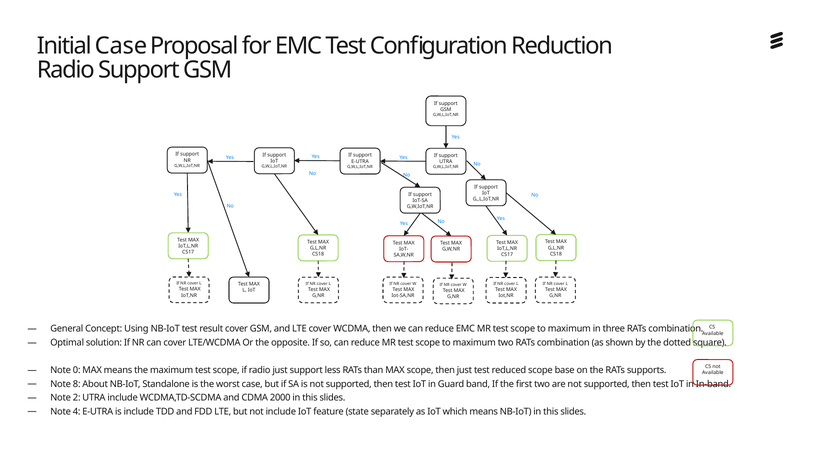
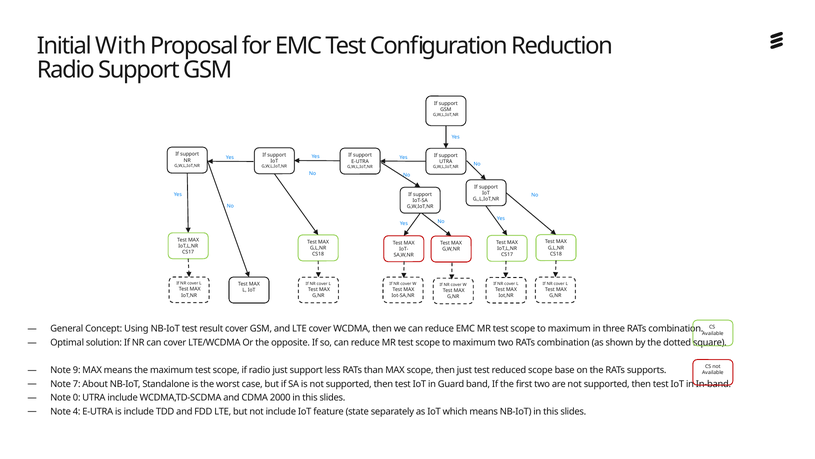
Initial Case: Case -> With
0: 0 -> 9
8: 8 -> 7
2: 2 -> 0
